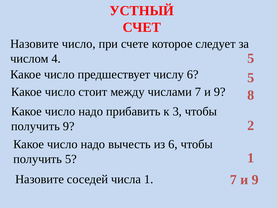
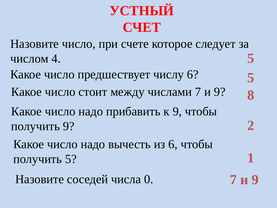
к 3: 3 -> 9
числа 1: 1 -> 0
